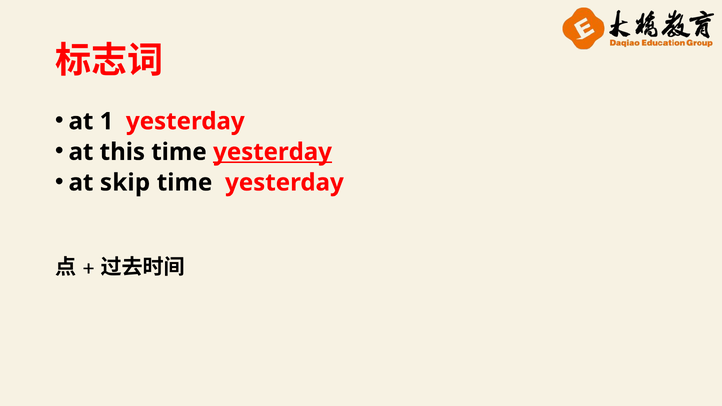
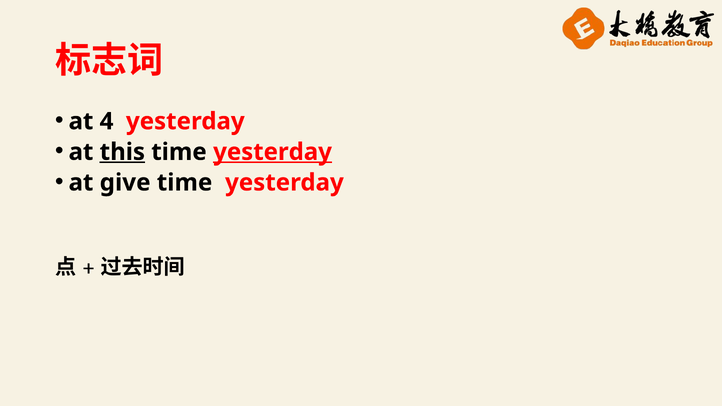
1: 1 -> 4
this underline: none -> present
skip: skip -> give
